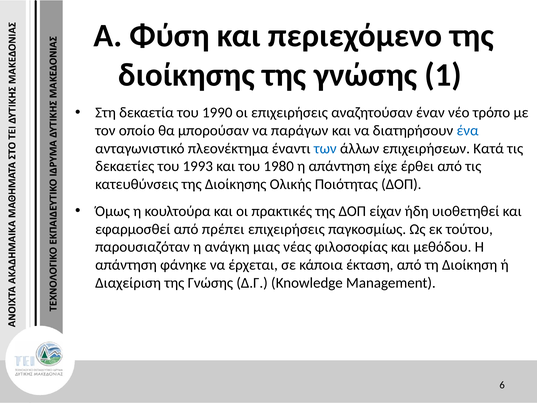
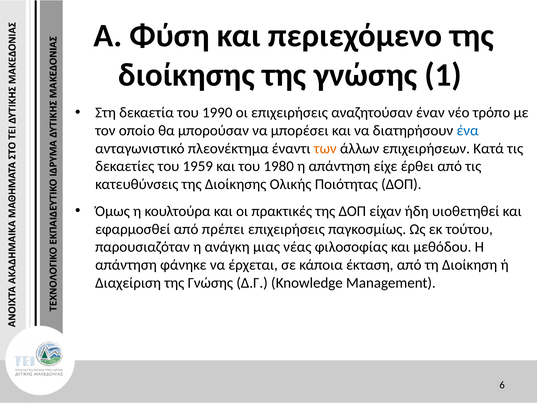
παράγων: παράγων -> μπορέσει
των colour: blue -> orange
1993: 1993 -> 1959
